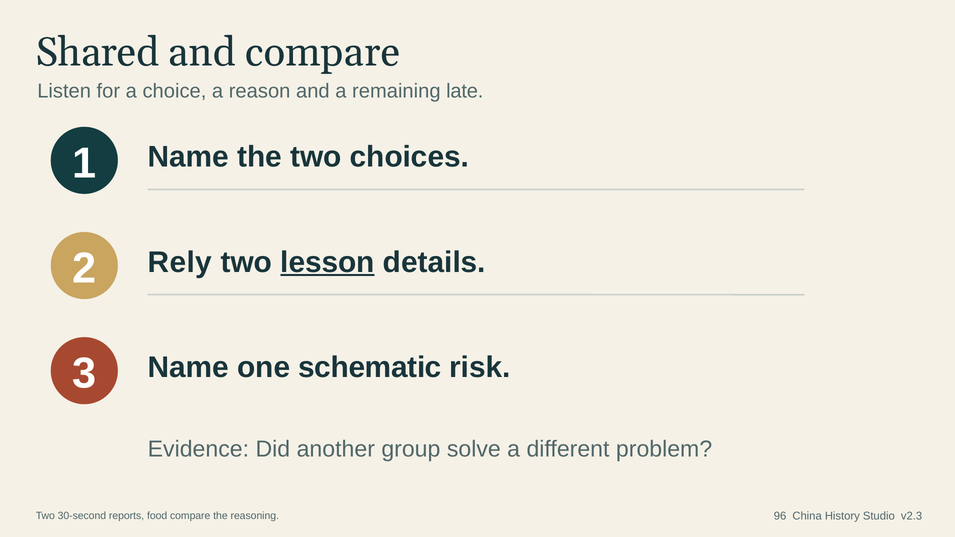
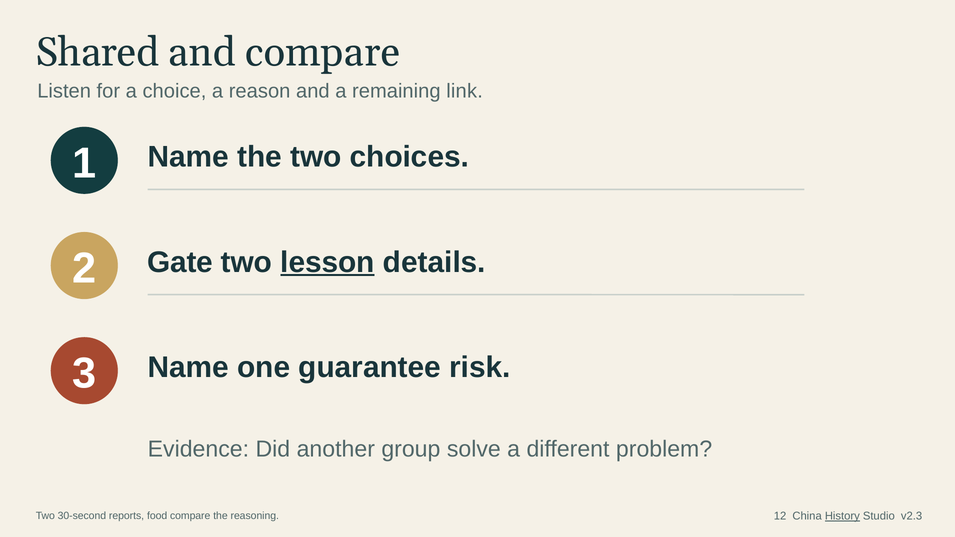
late: late -> link
Rely: Rely -> Gate
schematic: schematic -> guarantee
96: 96 -> 12
History underline: none -> present
